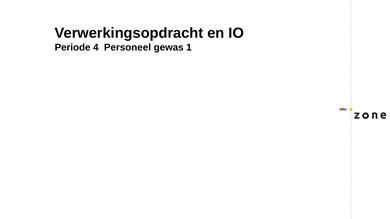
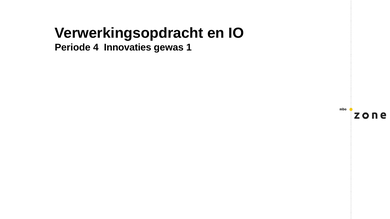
Personeel: Personeel -> Innovaties
